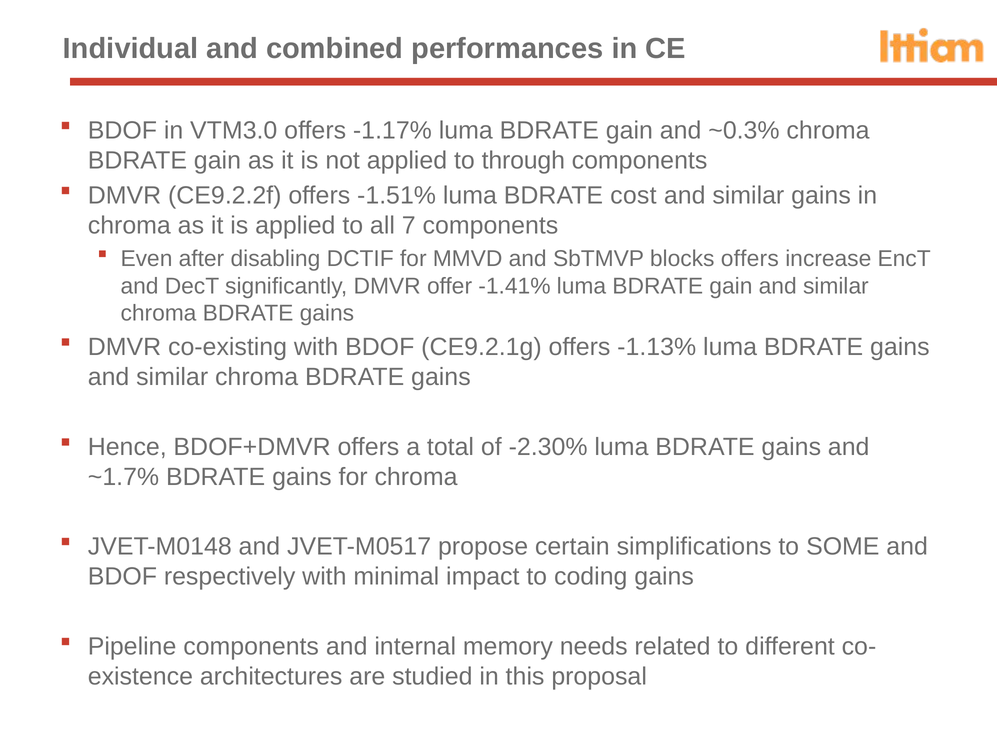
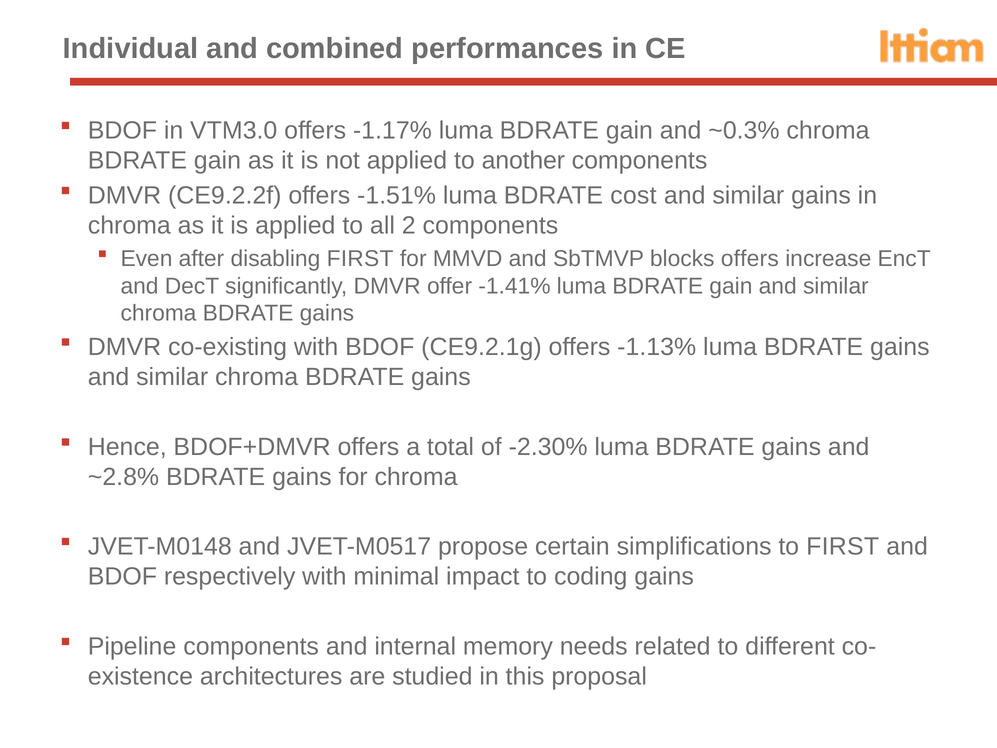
through: through -> another
7: 7 -> 2
disabling DCTIF: DCTIF -> FIRST
~1.7%: ~1.7% -> ~2.8%
to SOME: SOME -> FIRST
